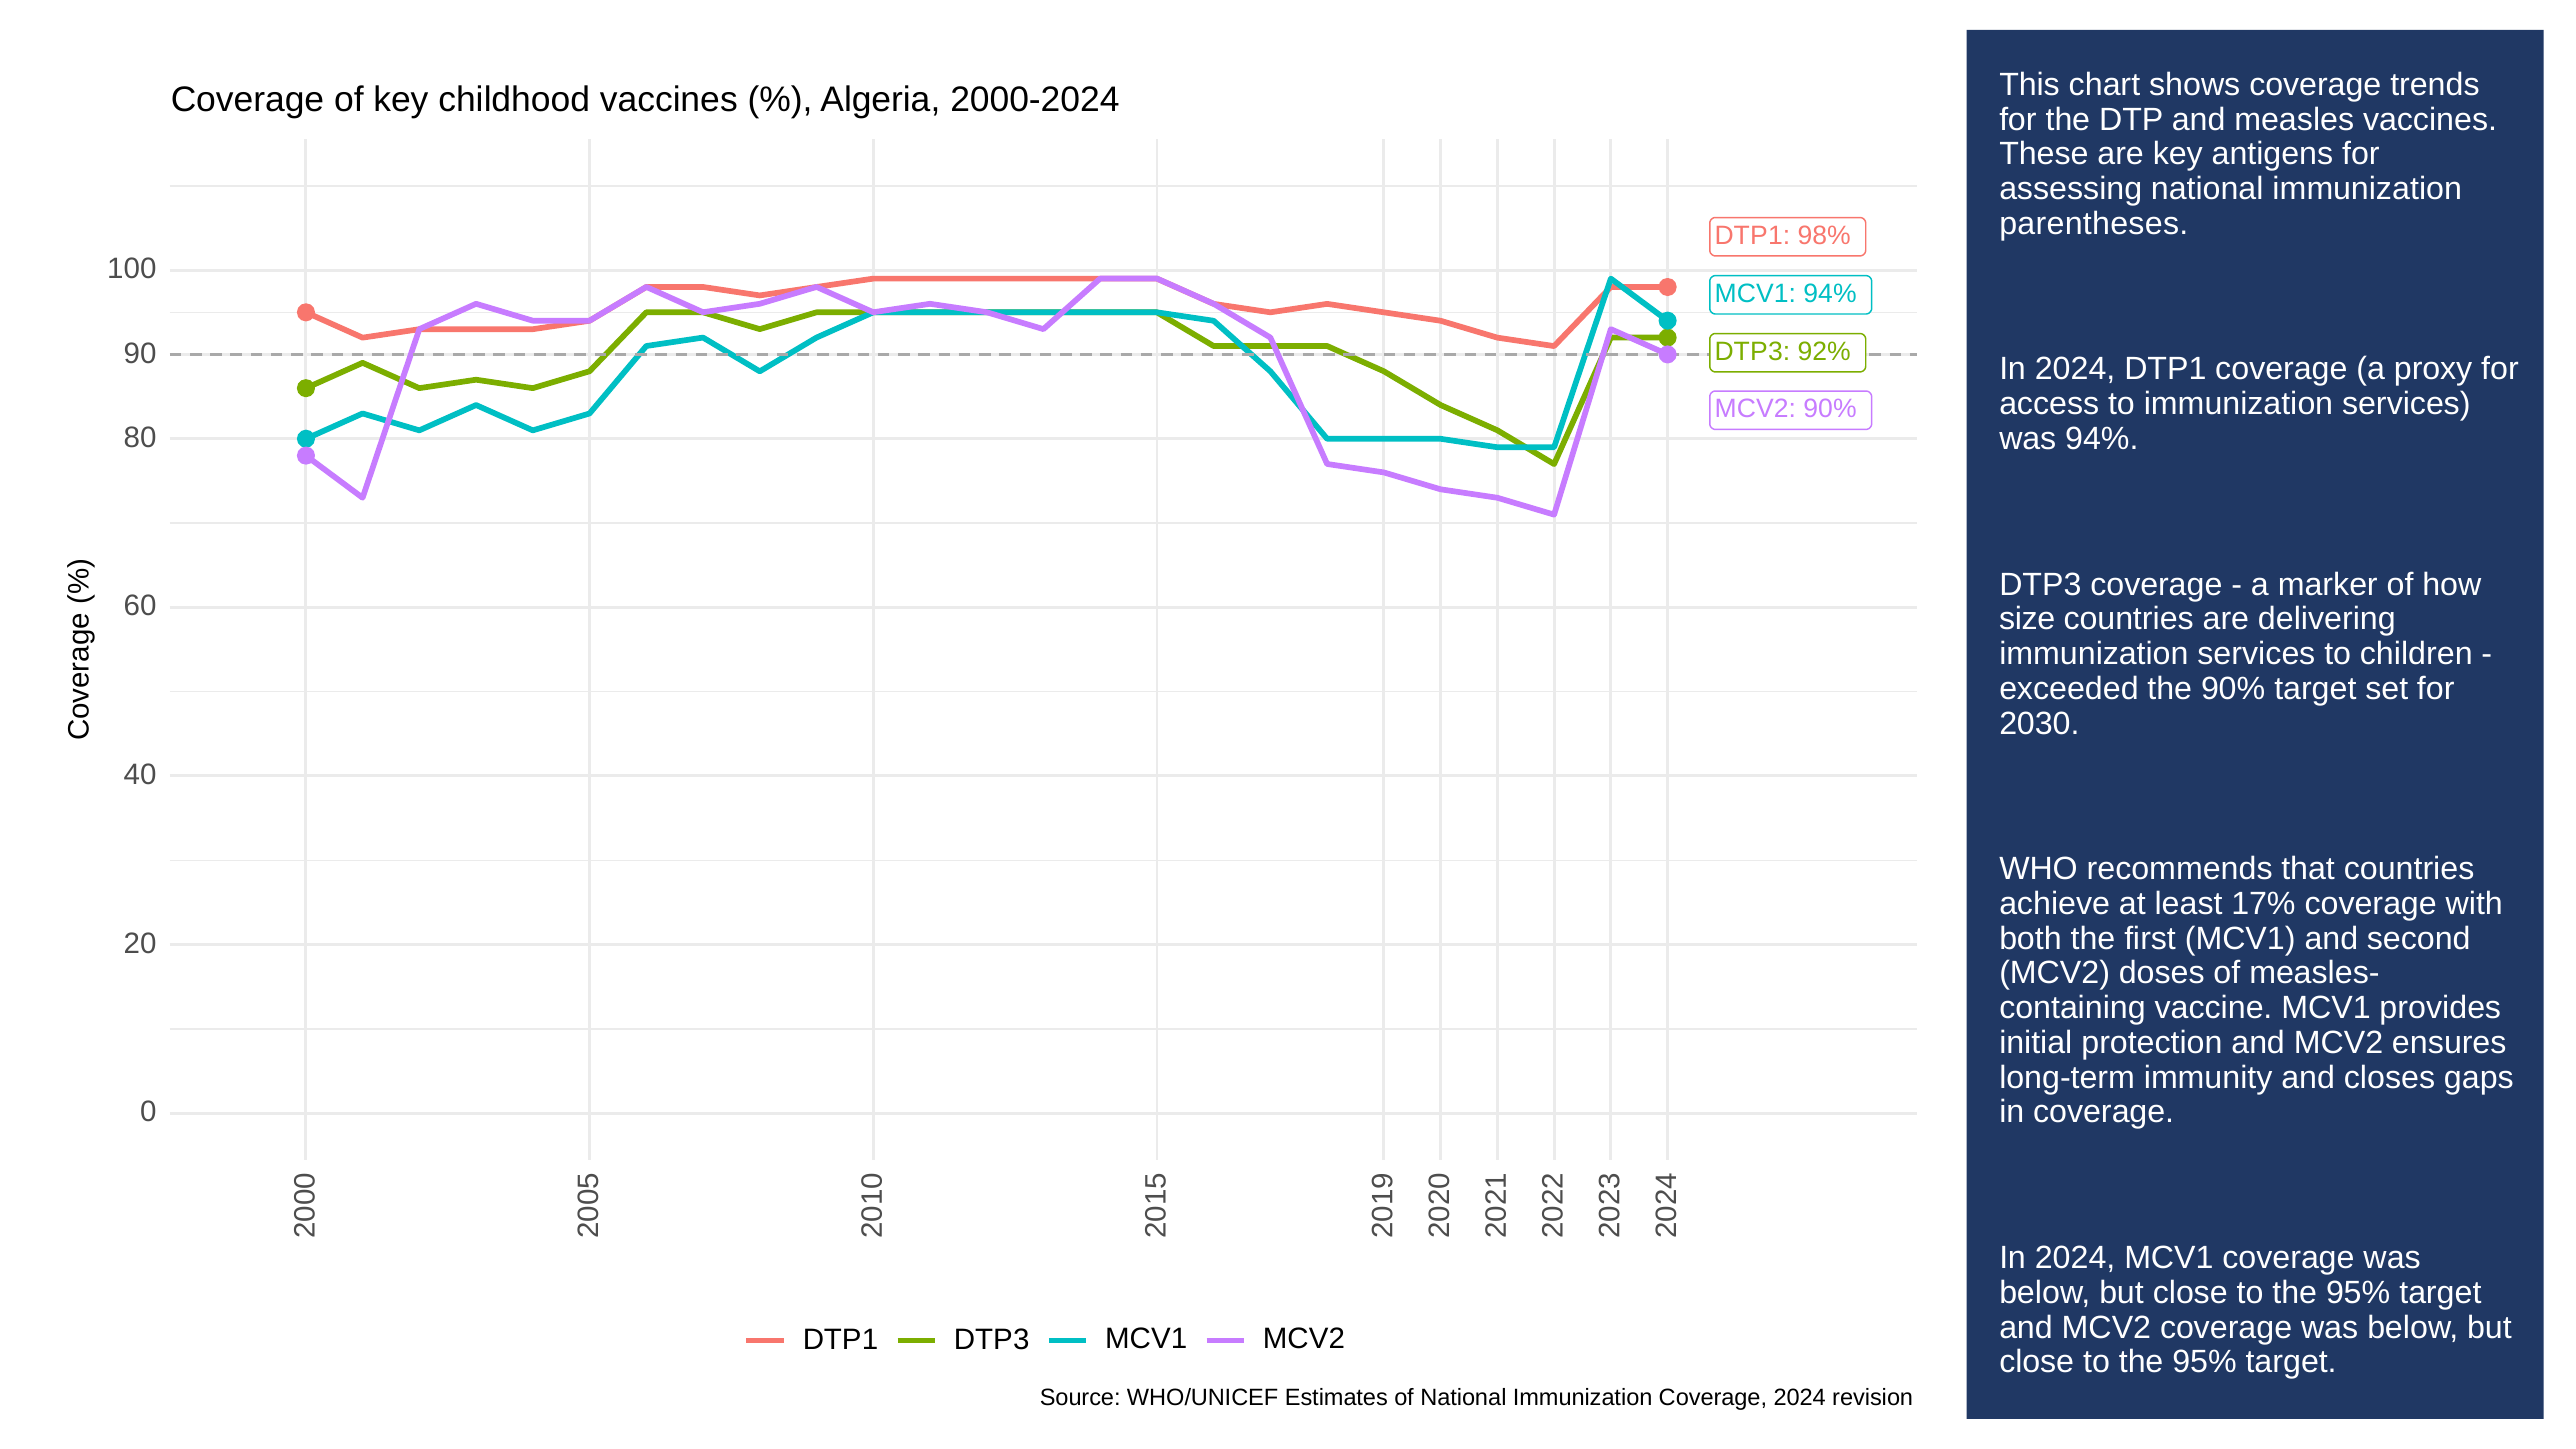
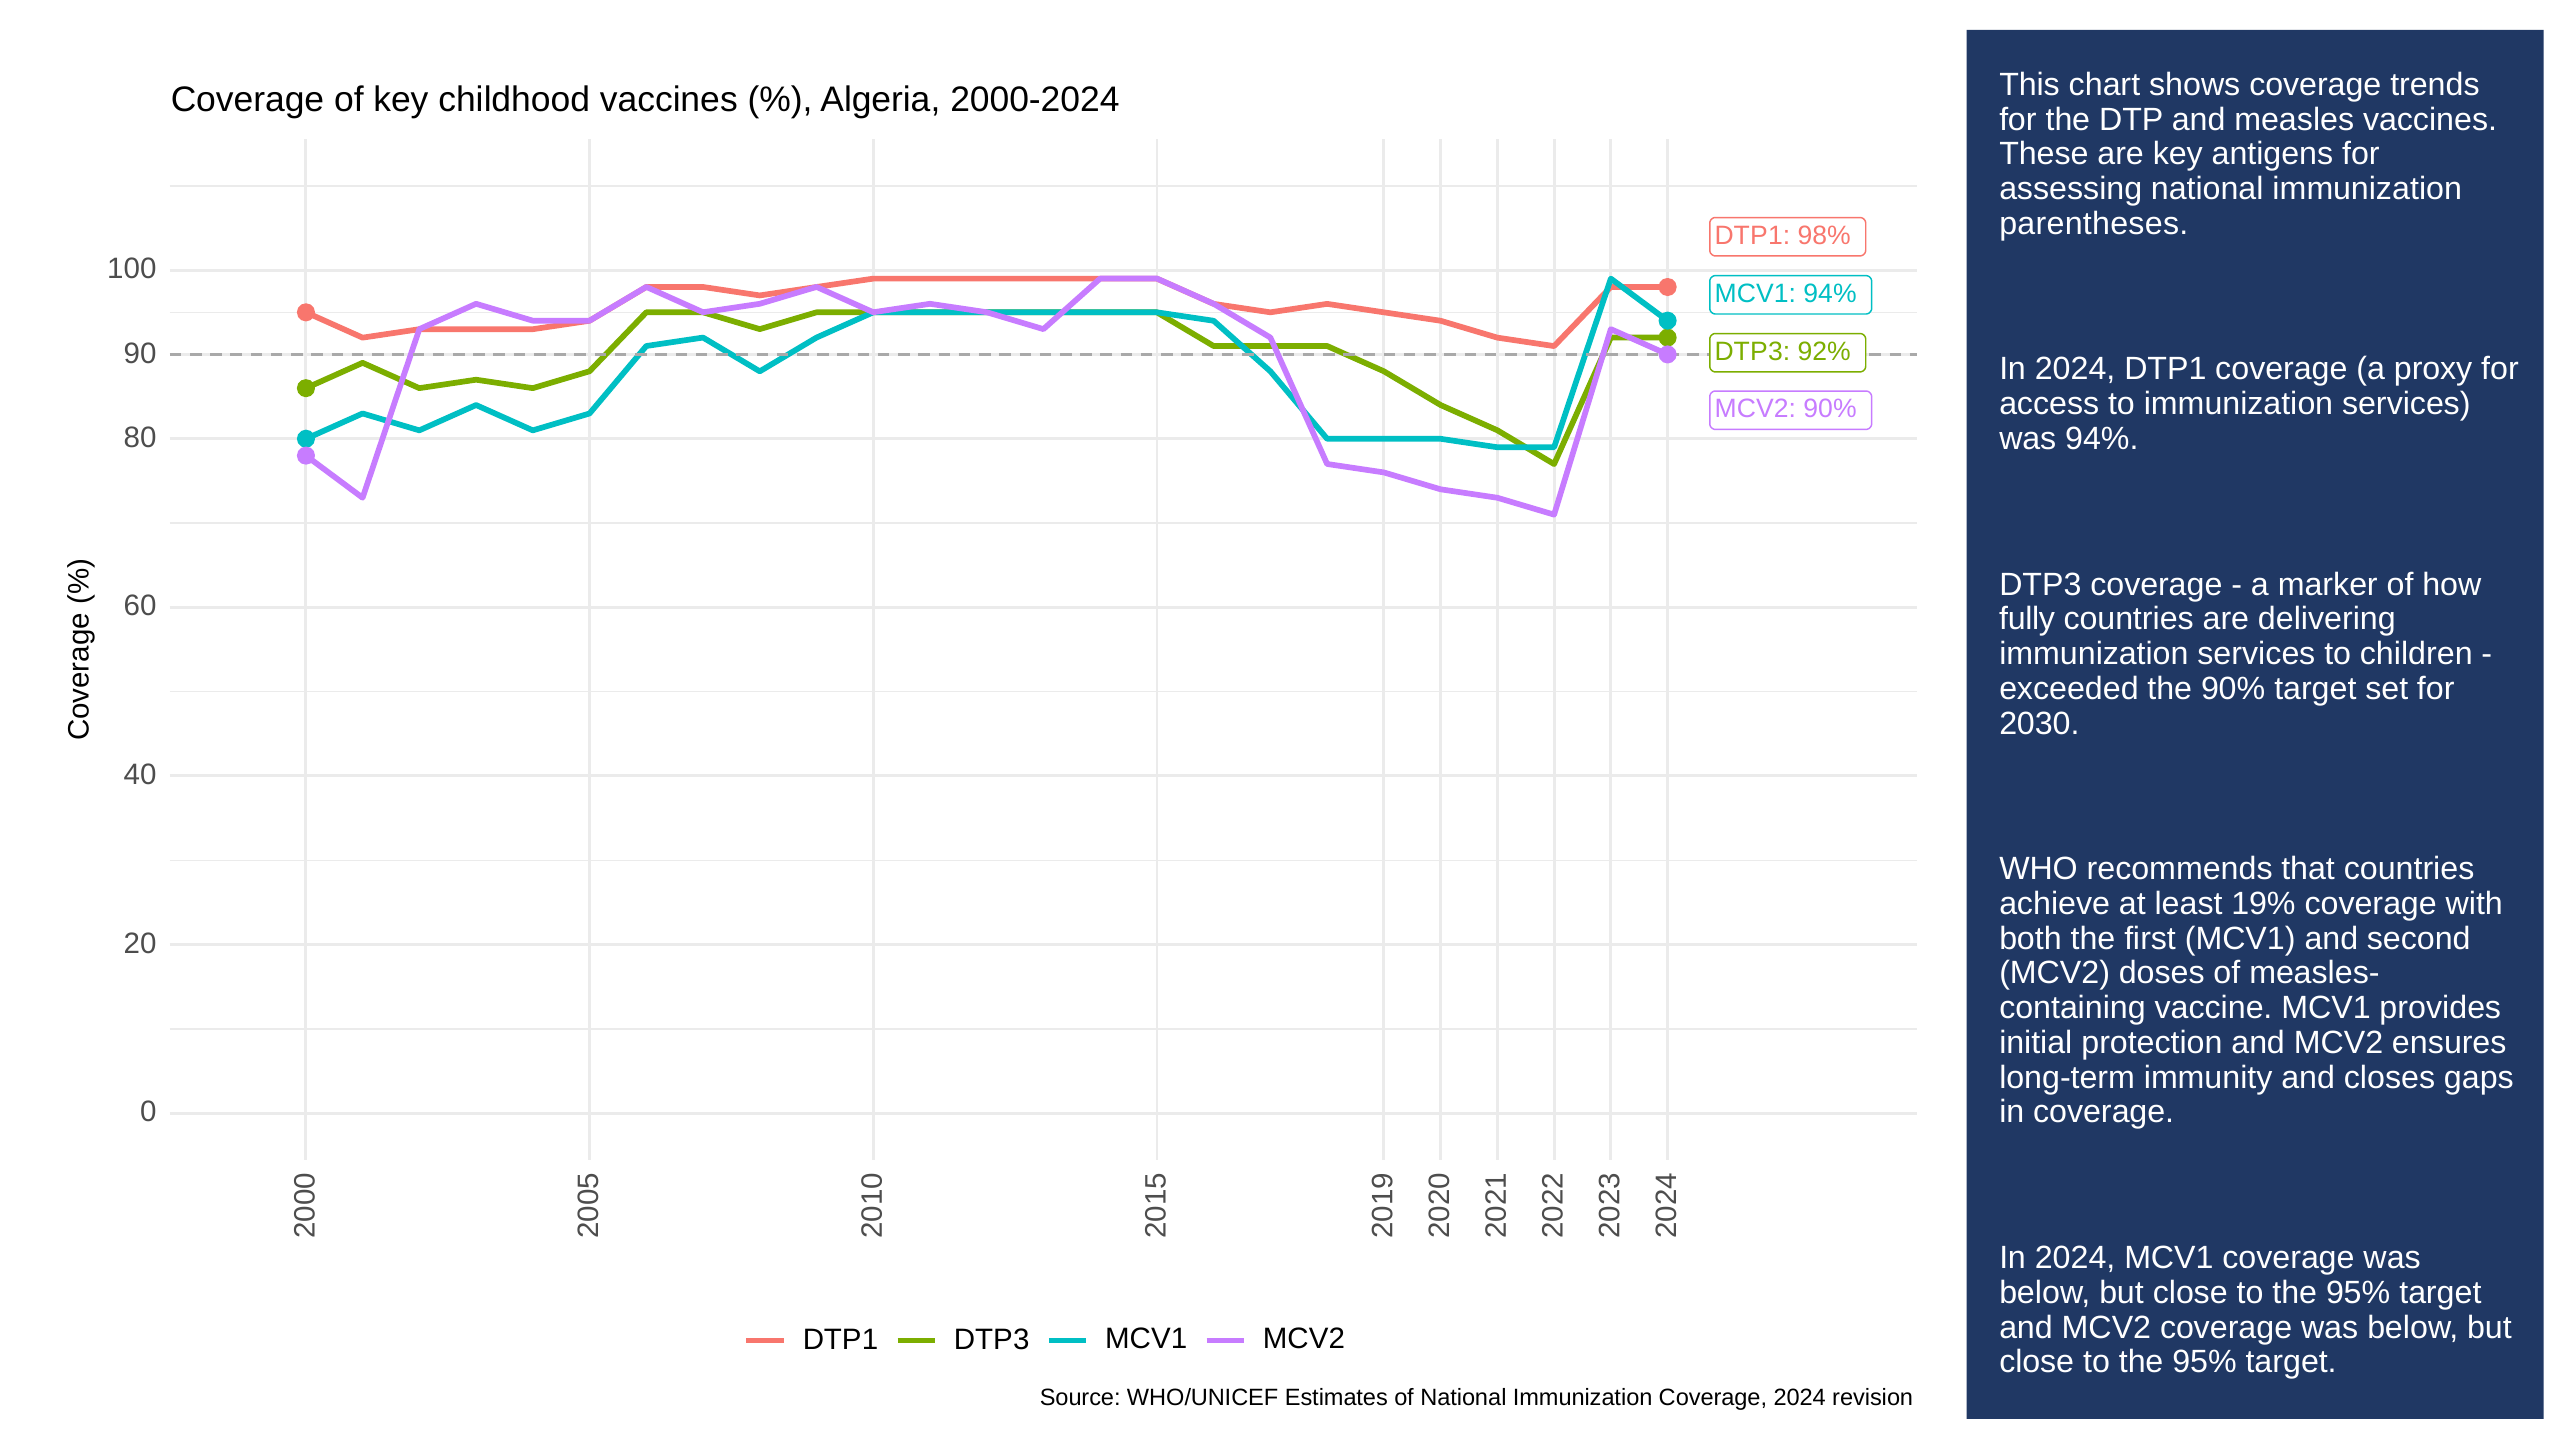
size: size -> fully
17%: 17% -> 19%
